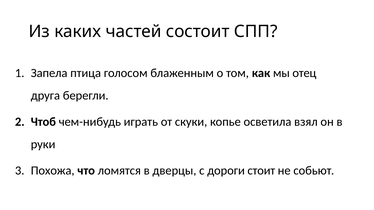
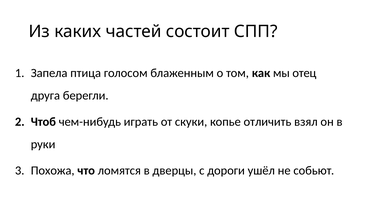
осветила: осветила -> отличить
стоит: стоит -> ушёл
